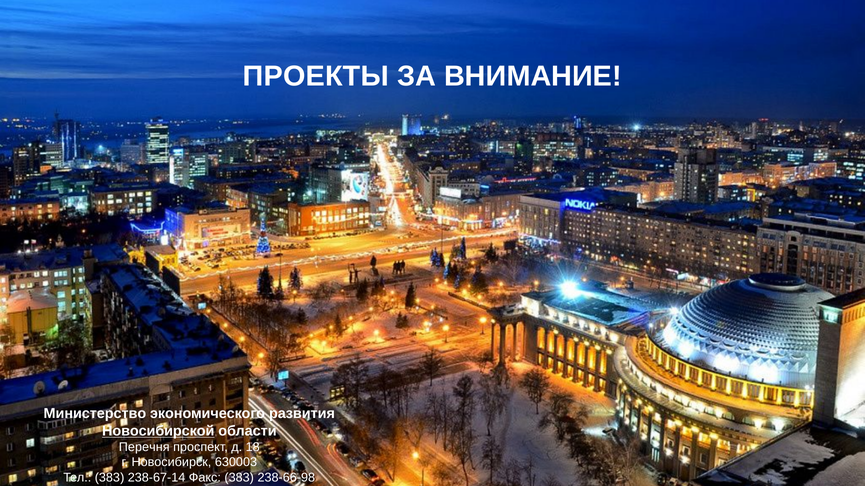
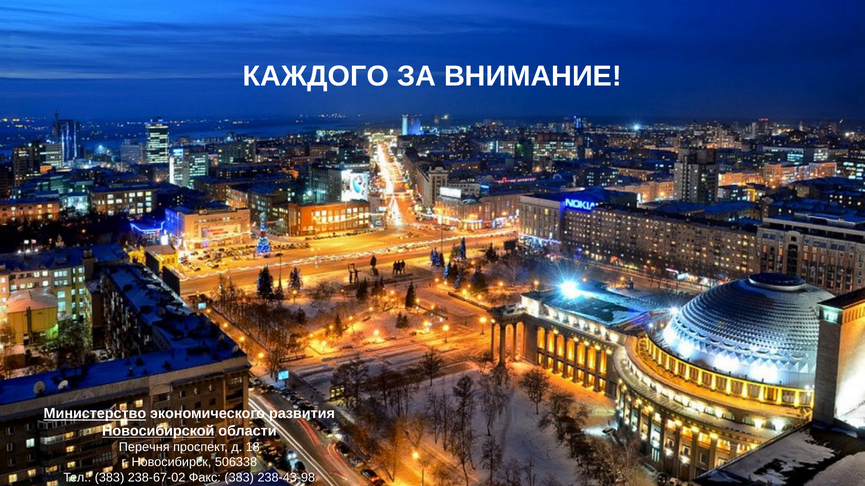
ПРОЕКТЫ: ПРОЕКТЫ -> КАЖДОГО
Министерство underline: none -> present
630003: 630003 -> 506338
238-67-14: 238-67-14 -> 238-67-02
238-66-98: 238-66-98 -> 238-43-98
